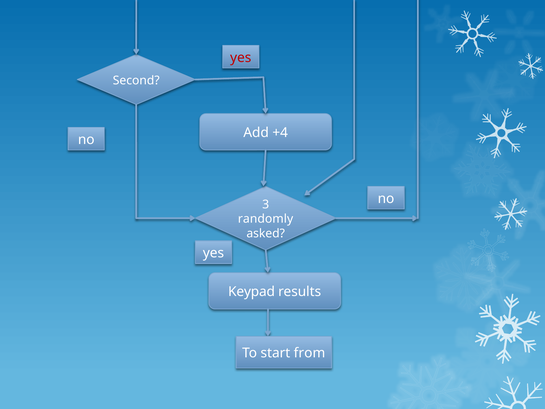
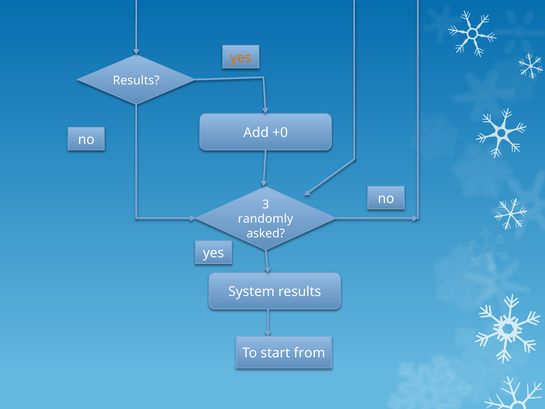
yes at (241, 58) colour: red -> orange
Second at (136, 80): Second -> Results
+4: +4 -> +0
Keypad: Keypad -> System
